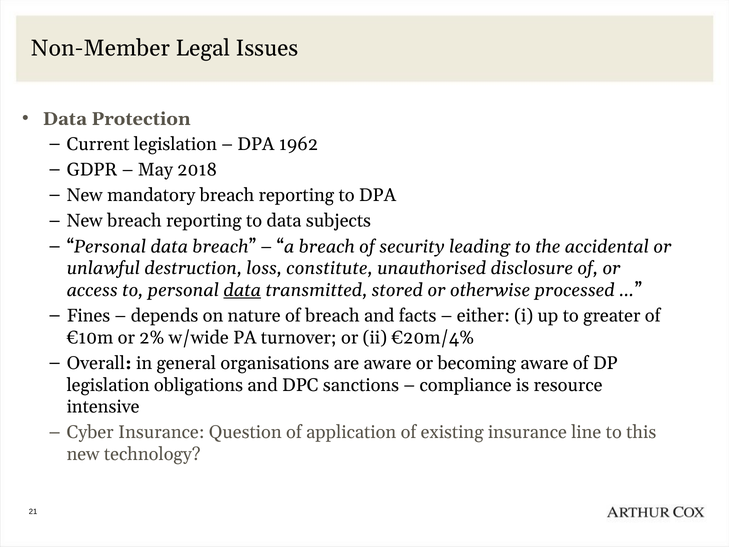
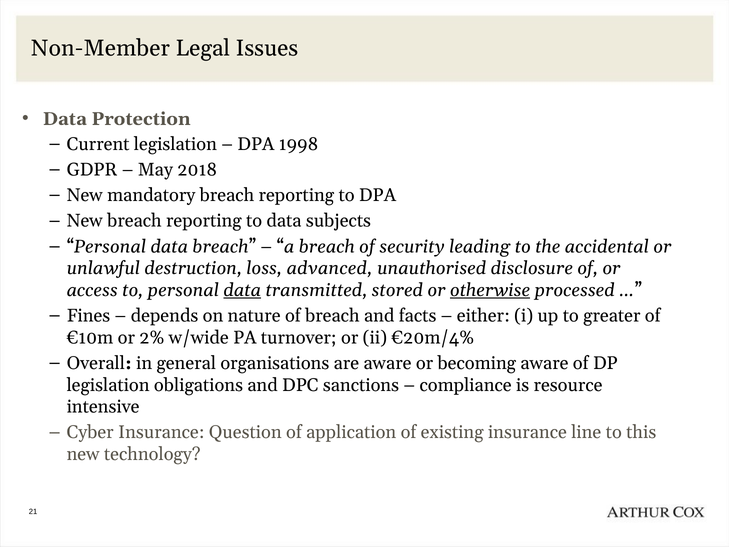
1962: 1962 -> 1998
constitute: constitute -> advanced
otherwise underline: none -> present
